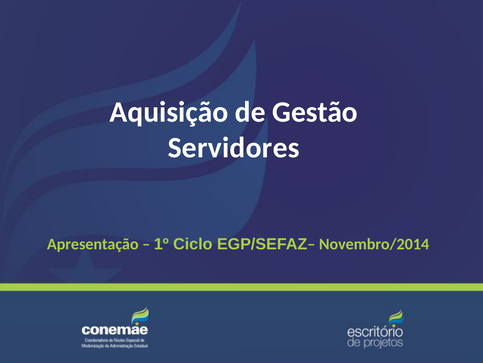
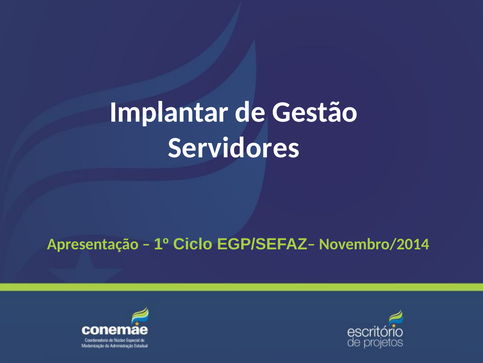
Aquisição: Aquisição -> Implantar
